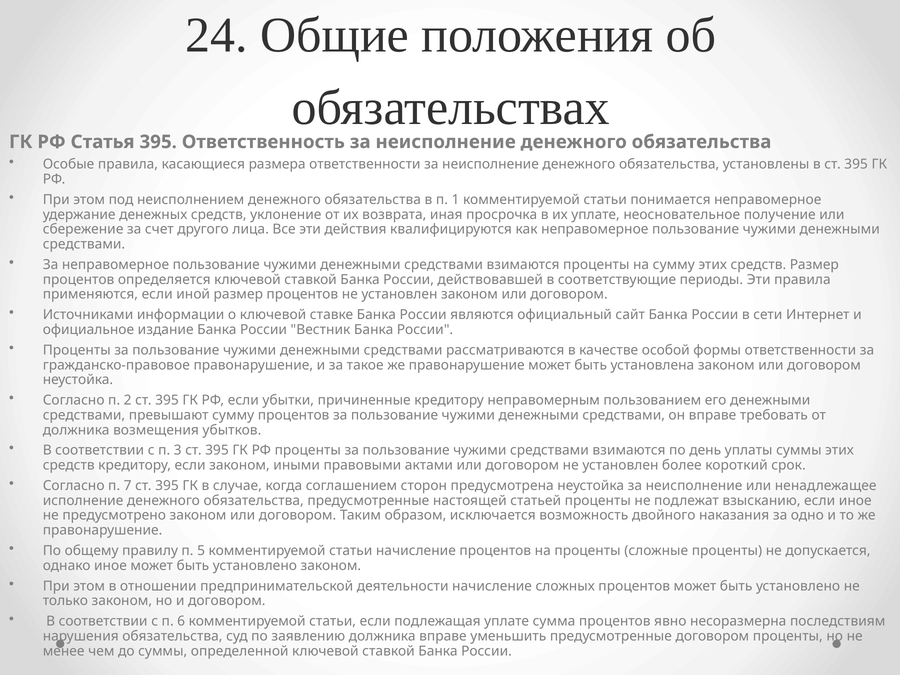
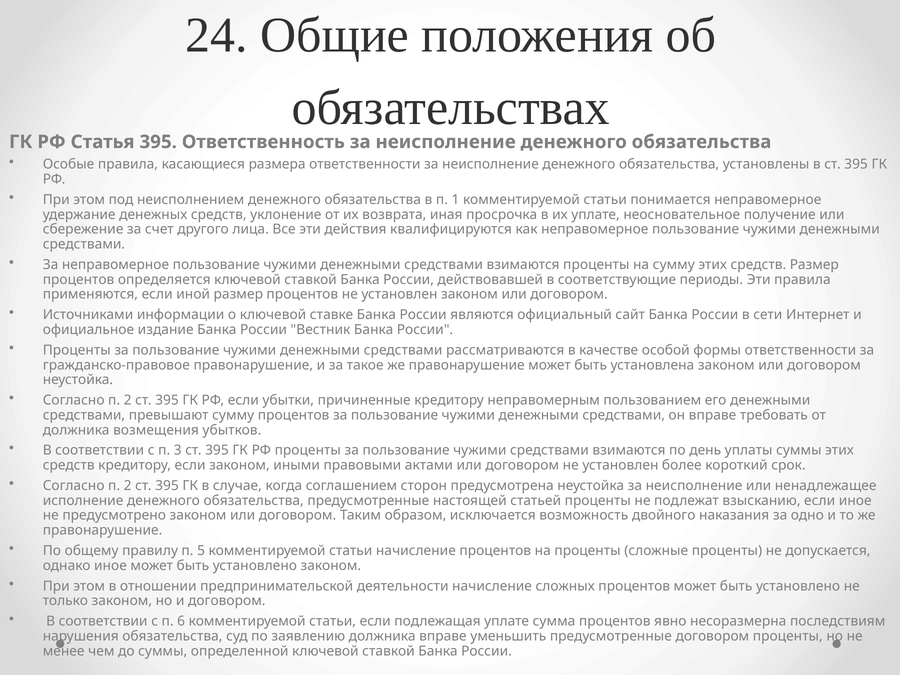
7 at (128, 486): 7 -> 2
